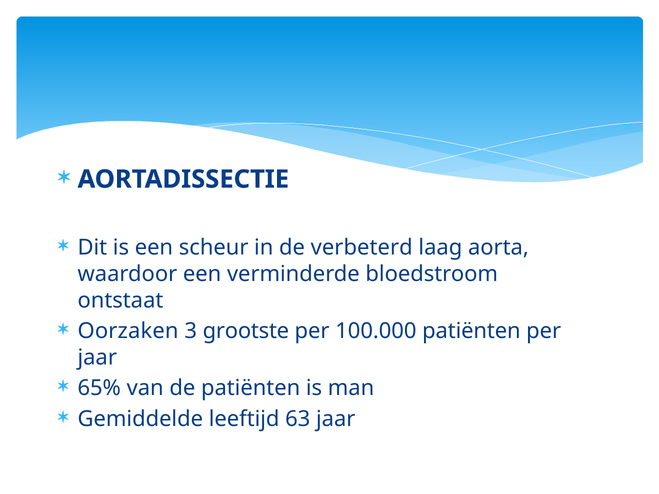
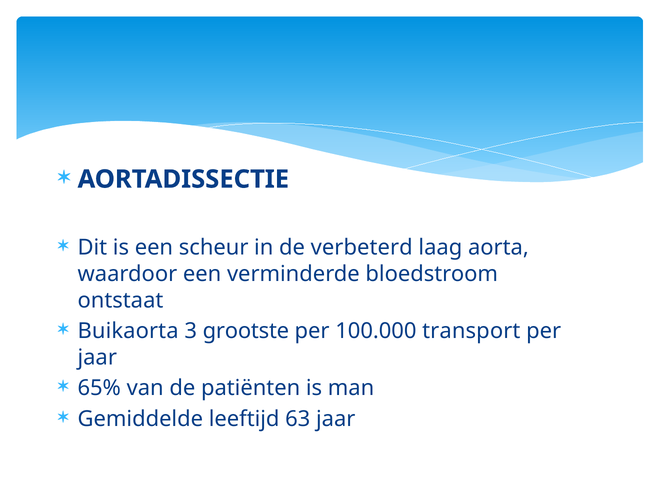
Oorzaken: Oorzaken -> Buikaorta
100.000 patiënten: patiënten -> transport
